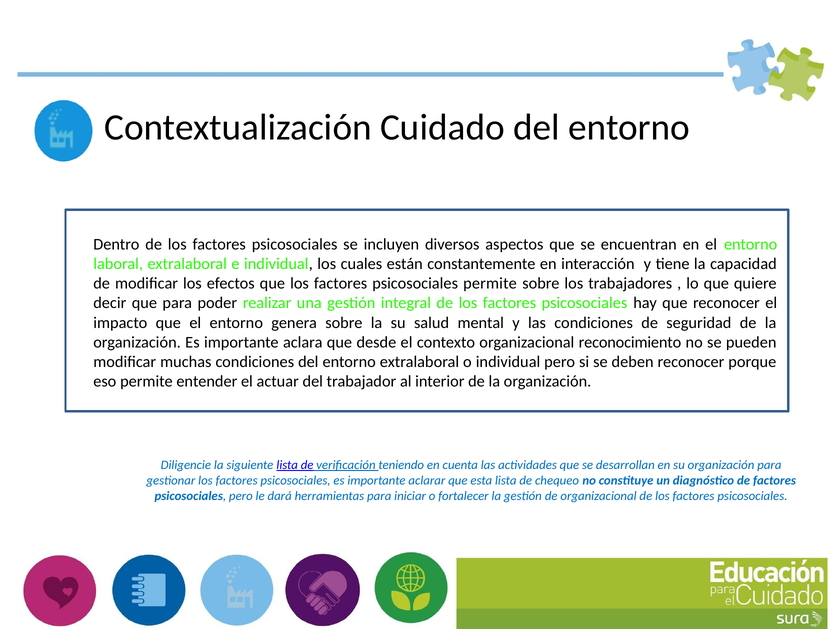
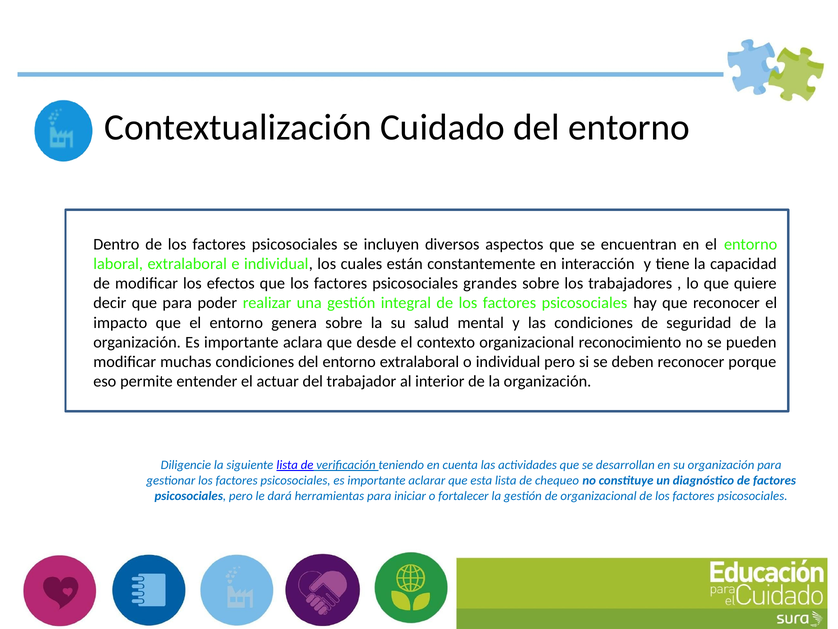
psicosociales permite: permite -> grandes
